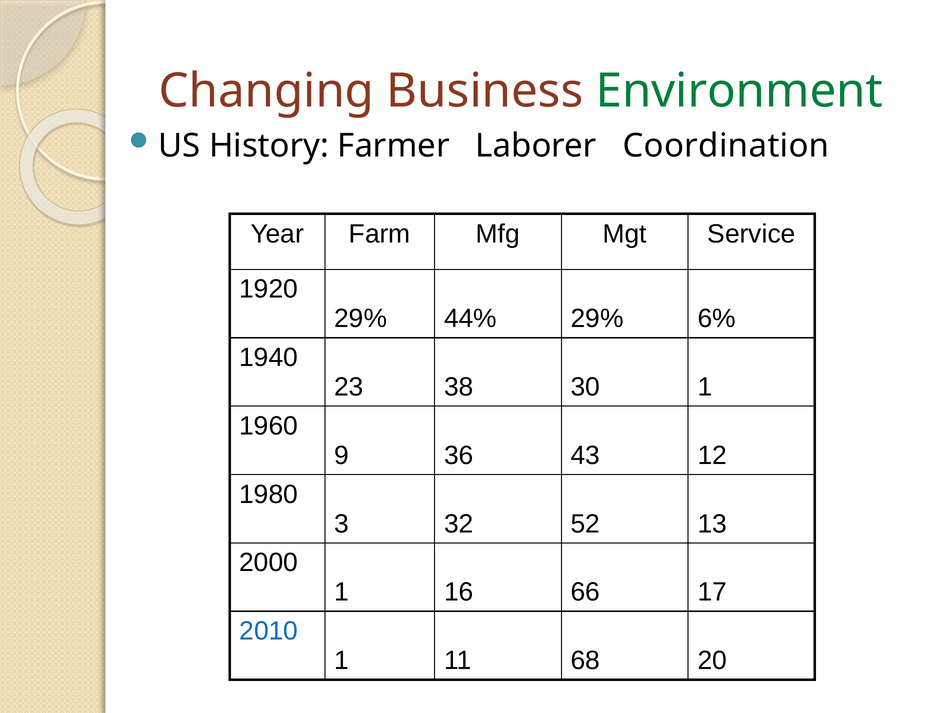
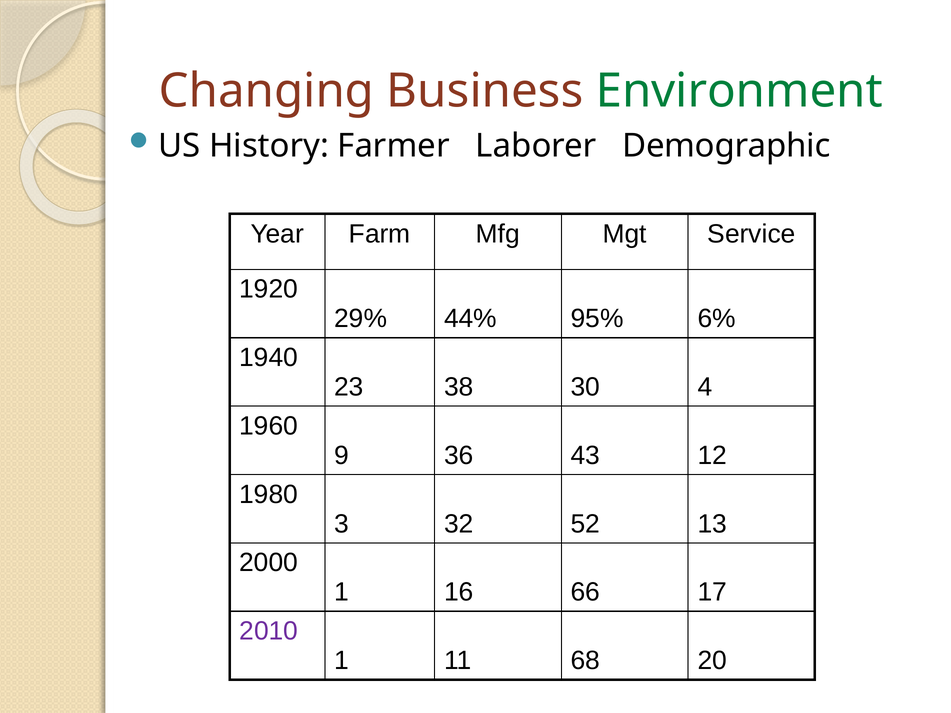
Coordination: Coordination -> Demographic
44% 29%: 29% -> 95%
30 1: 1 -> 4
2010 colour: blue -> purple
